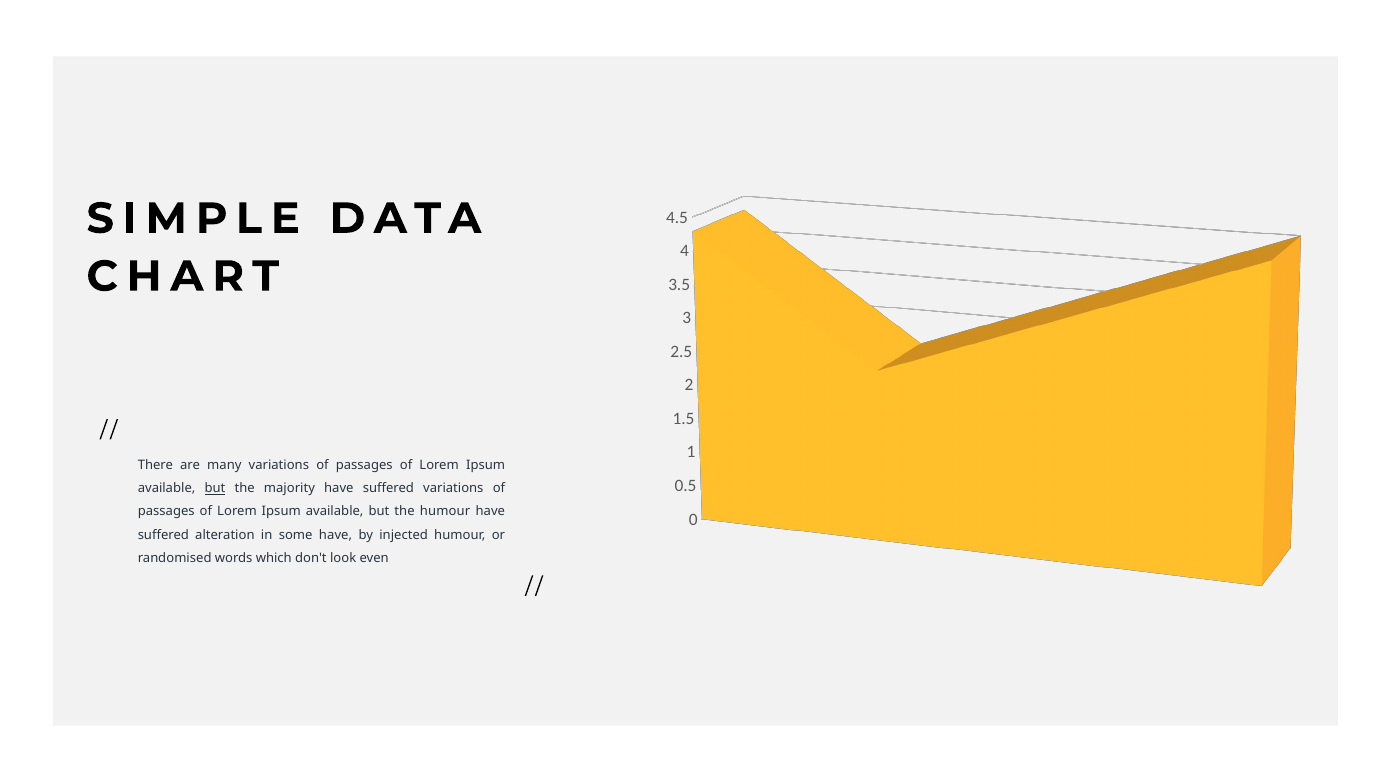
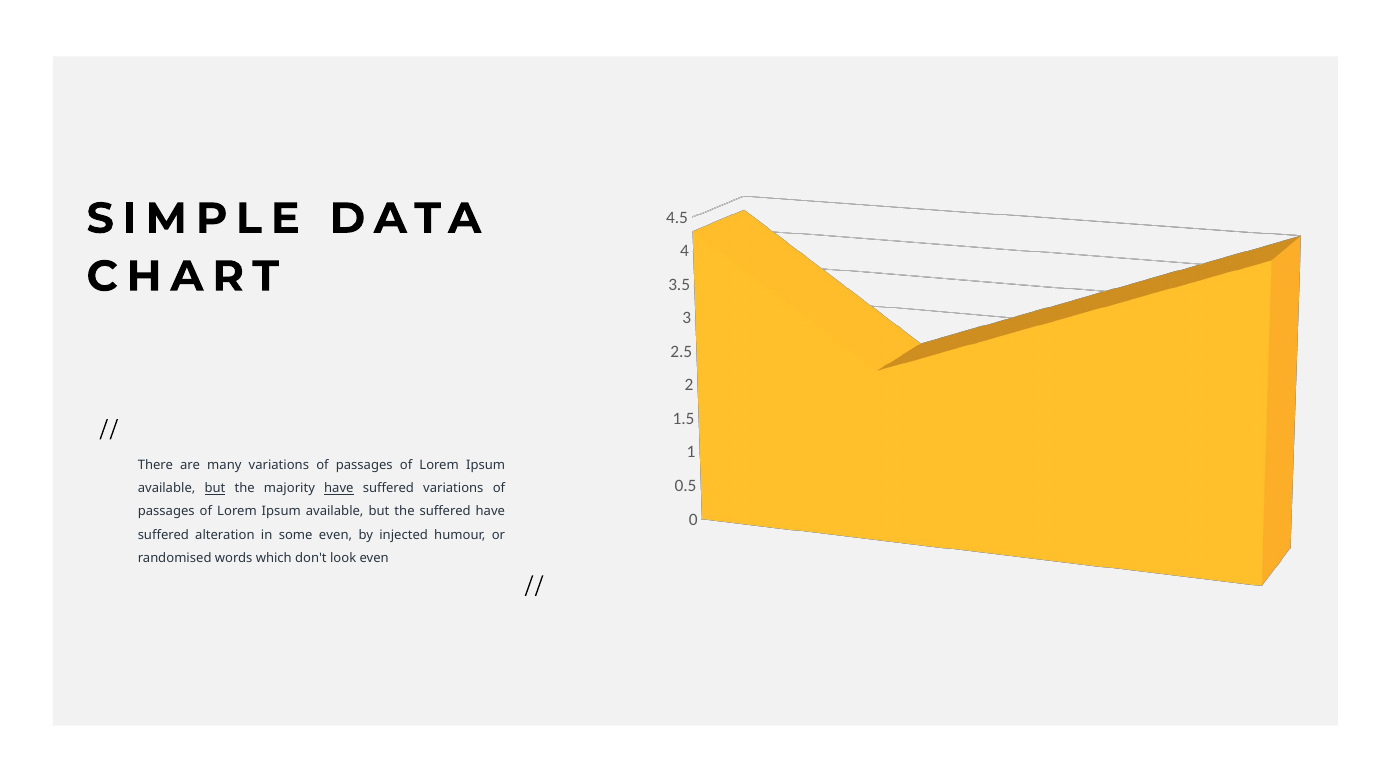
have at (339, 489) underline: none -> present
the humour: humour -> suffered
some have: have -> even
